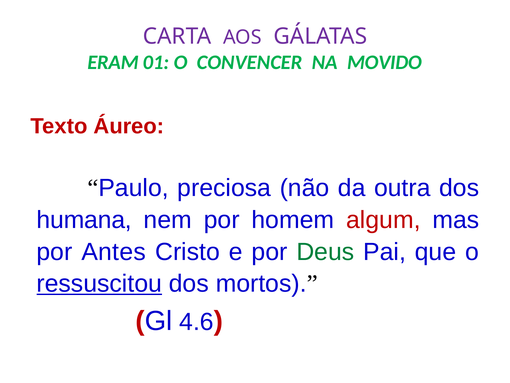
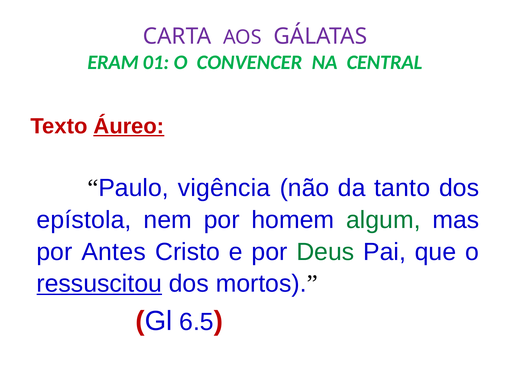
MOVIDO: MOVIDO -> CENTRAL
Áureo underline: none -> present
preciosa: preciosa -> vigência
outra: outra -> tanto
humana: humana -> epístola
algum colour: red -> green
4.6: 4.6 -> 6.5
